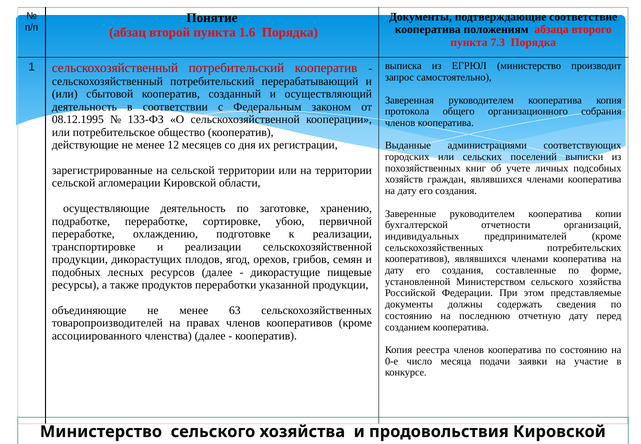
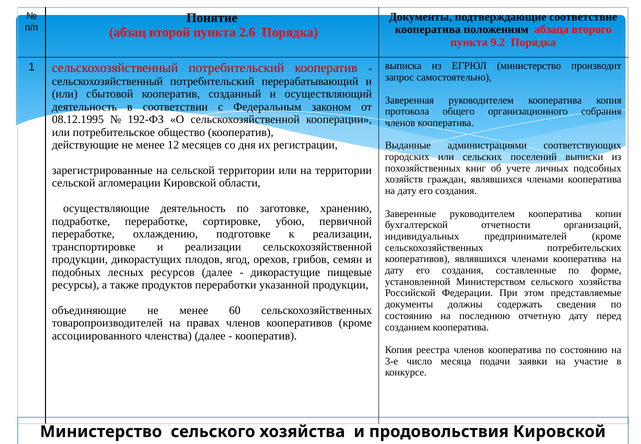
1.6: 1.6 -> 2.6
7.3: 7.3 -> 9.2
133-ФЗ: 133-ФЗ -> 192-ФЗ
63: 63 -> 60
0-е: 0-е -> 3-е
